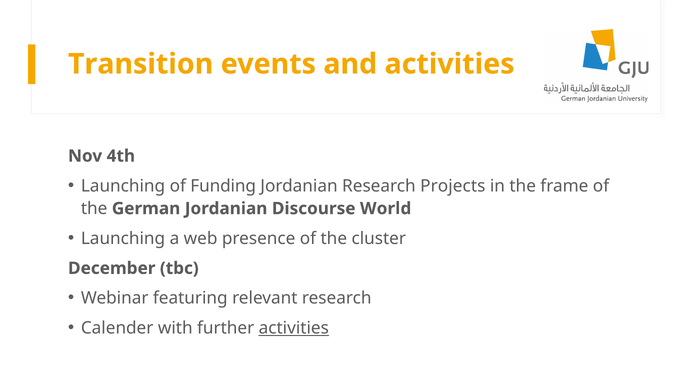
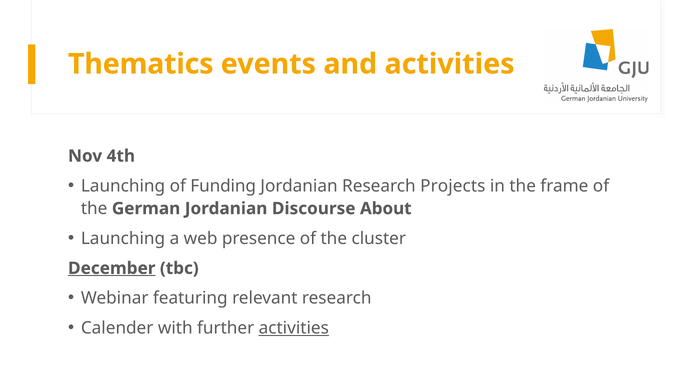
Transition: Transition -> Thematics
World: World -> About
December underline: none -> present
